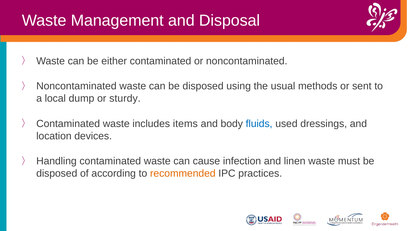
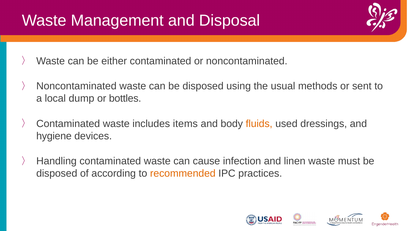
sturdy: sturdy -> bottles
fluids colour: blue -> orange
location: location -> hygiene
